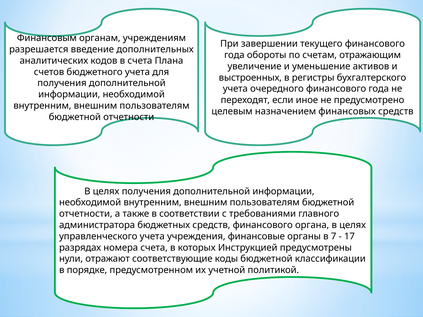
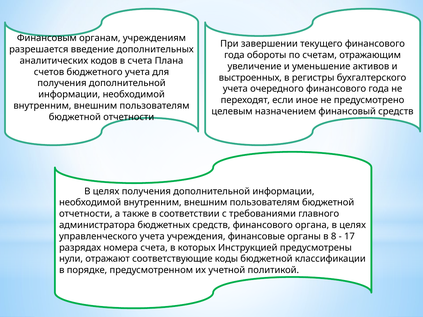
финансовых: финансовых -> финансовый
7: 7 -> 8
